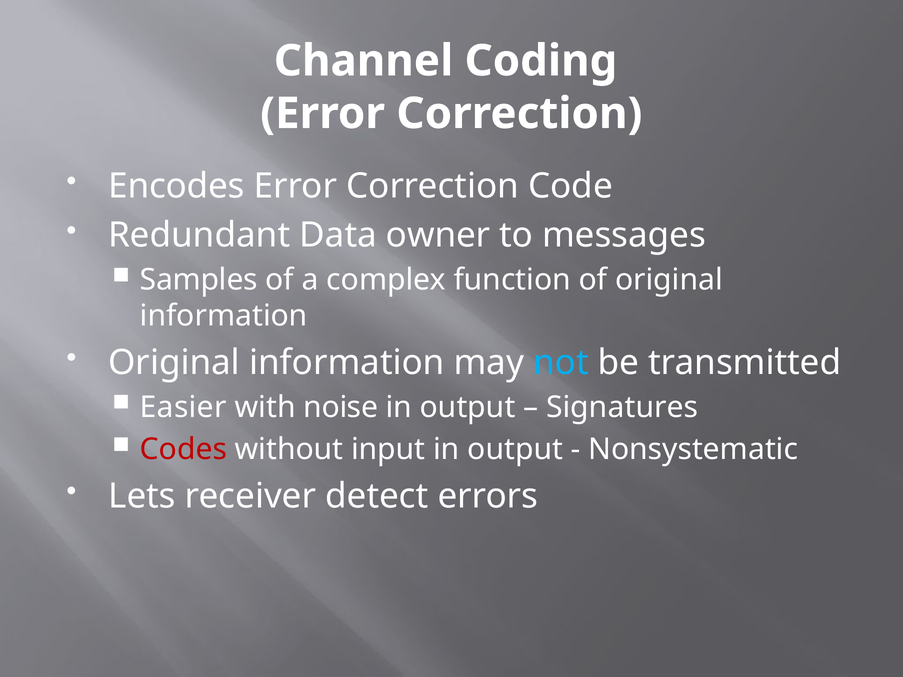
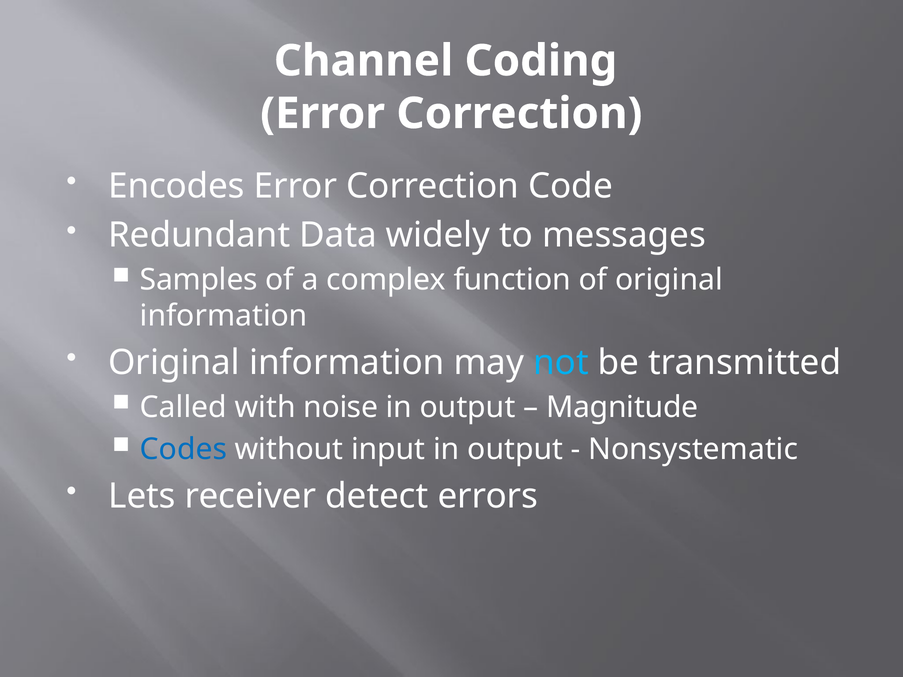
owner: owner -> widely
Easier: Easier -> Called
Signatures: Signatures -> Magnitude
Codes colour: red -> blue
